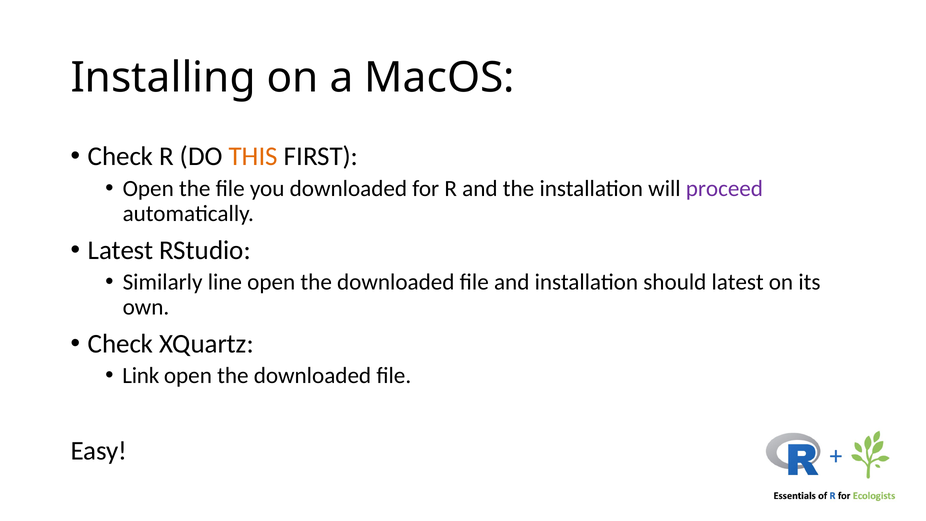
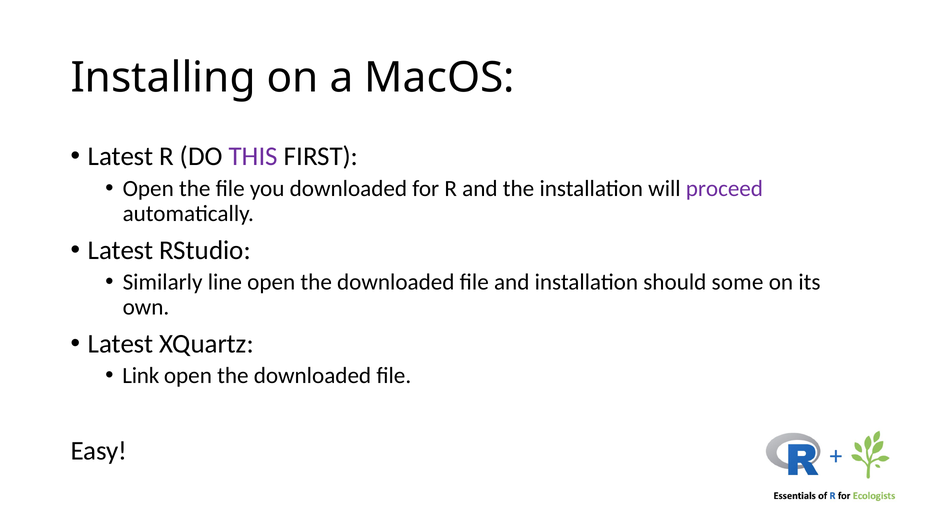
Check at (121, 157): Check -> Latest
THIS colour: orange -> purple
should latest: latest -> some
Check at (121, 344): Check -> Latest
